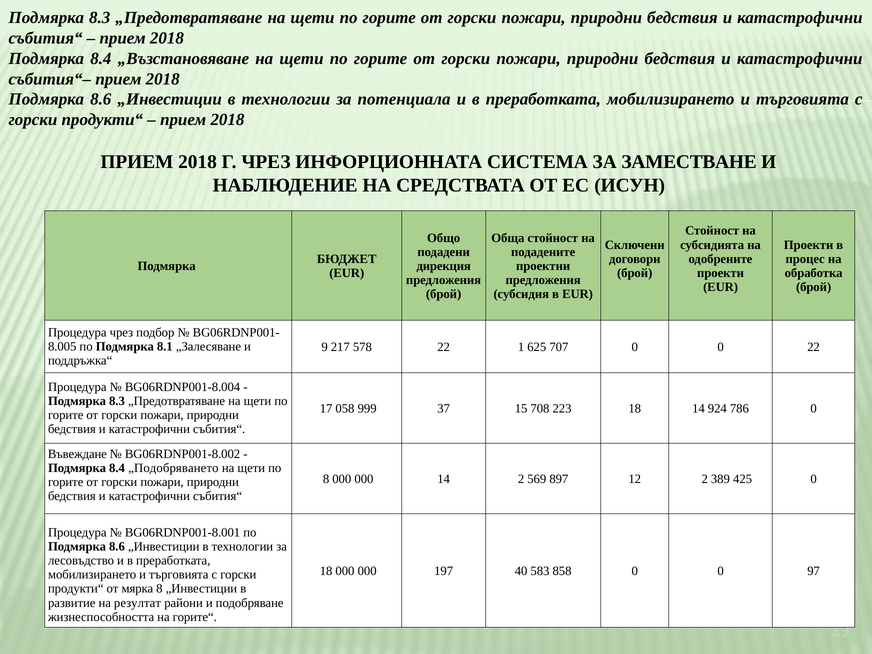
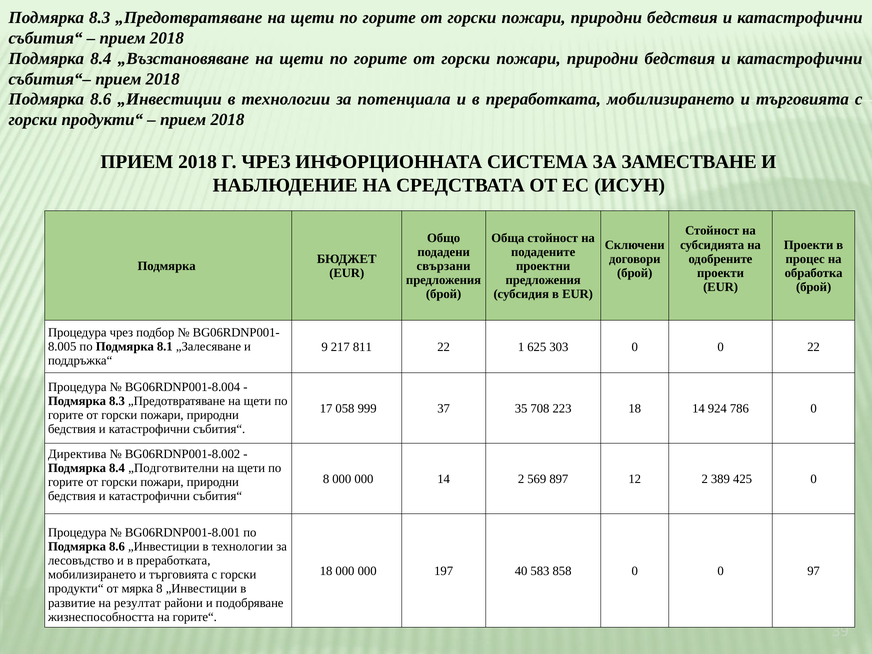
дирекция: дирекция -> свързани
578: 578 -> 811
707: 707 -> 303
15: 15 -> 35
Въвеждане: Въвеждане -> Директива
„Подобряването: „Подобряването -> „Подготвителни
